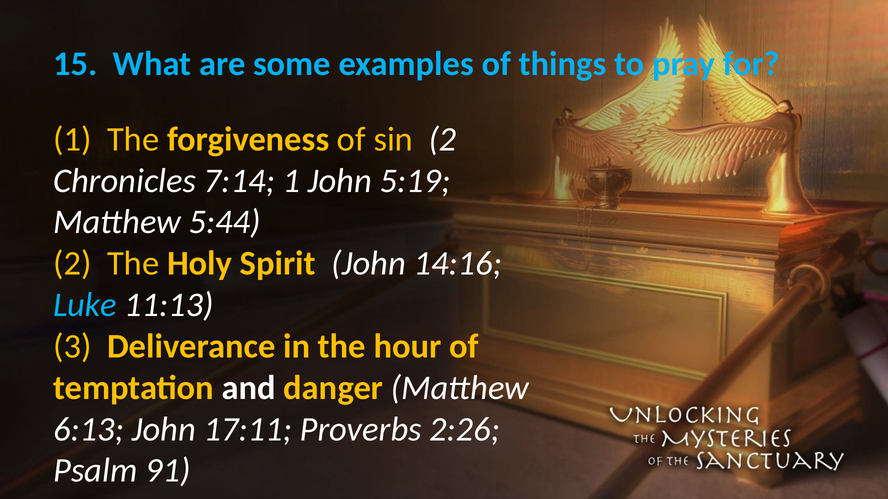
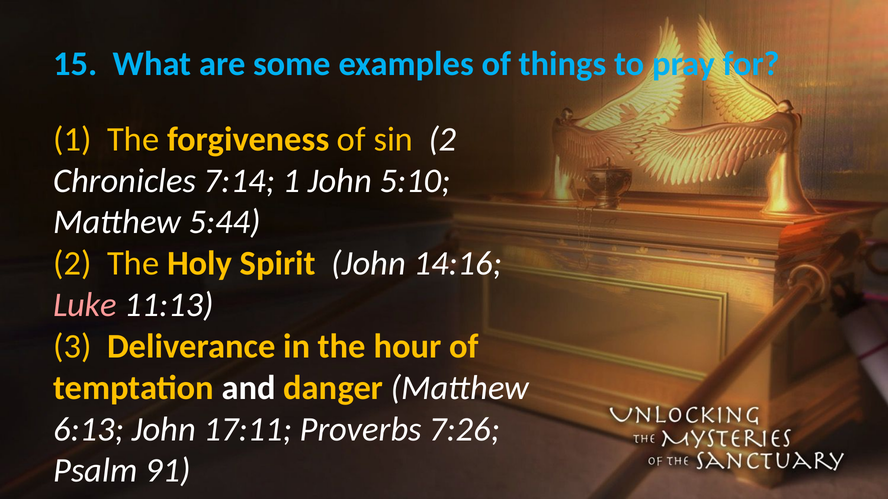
5:19: 5:19 -> 5:10
Luke colour: light blue -> pink
2:26: 2:26 -> 7:26
